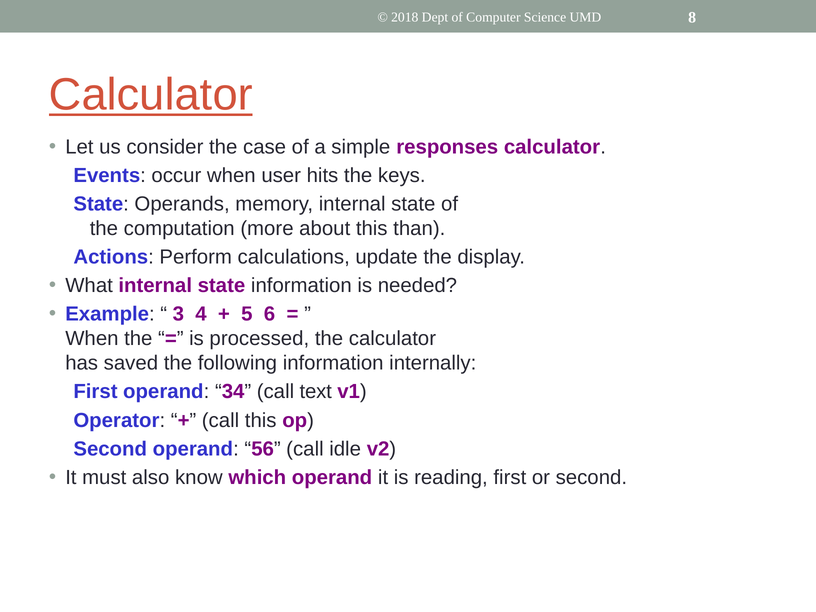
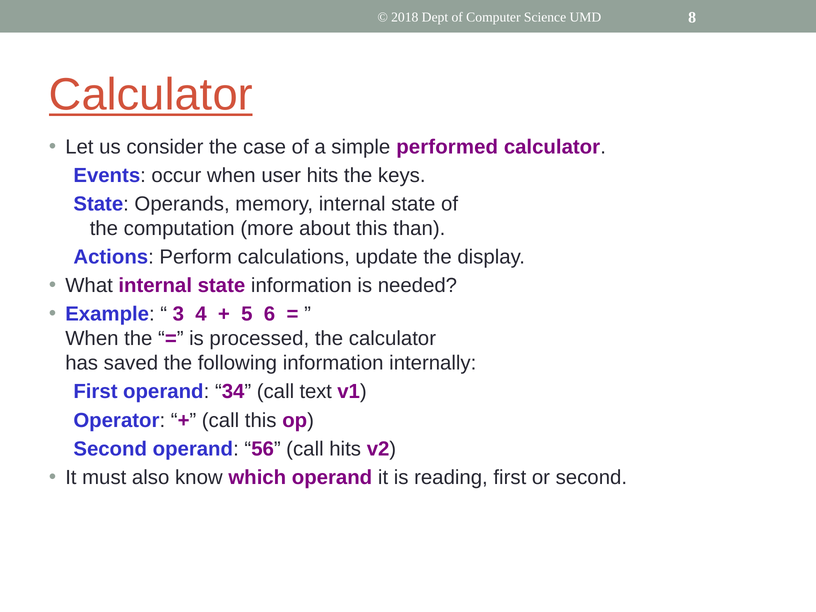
responses: responses -> performed
call idle: idle -> hits
